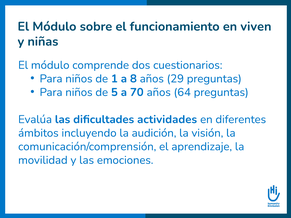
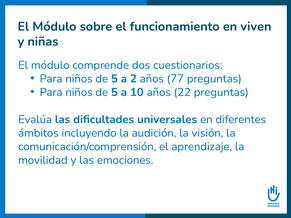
1 at (114, 79): 1 -> 5
8: 8 -> 2
29: 29 -> 77
70: 70 -> 10
64: 64 -> 22
actividades: actividades -> universales
